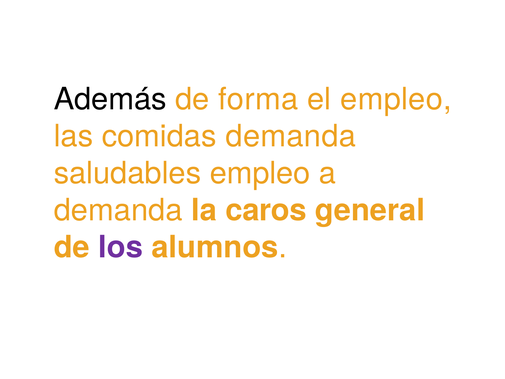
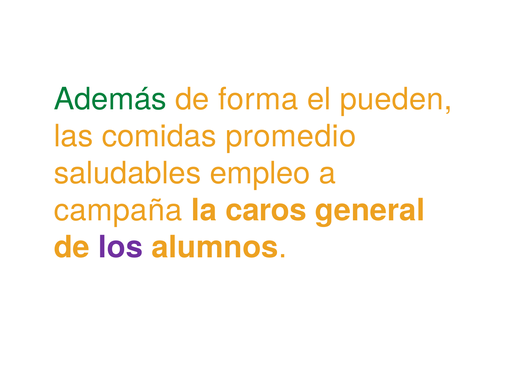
Además colour: black -> green
el empleo: empleo -> pueden
comidas demanda: demanda -> promedio
demanda at (118, 210): demanda -> campaña
